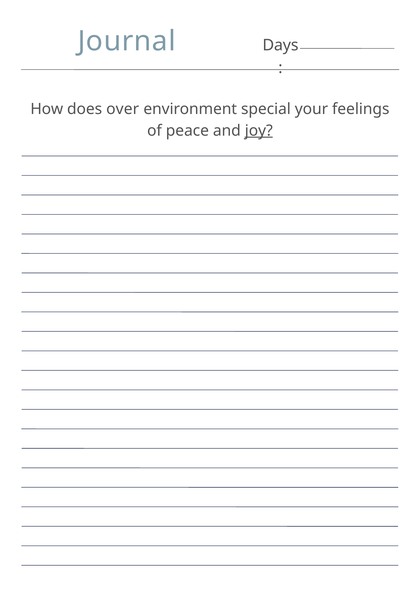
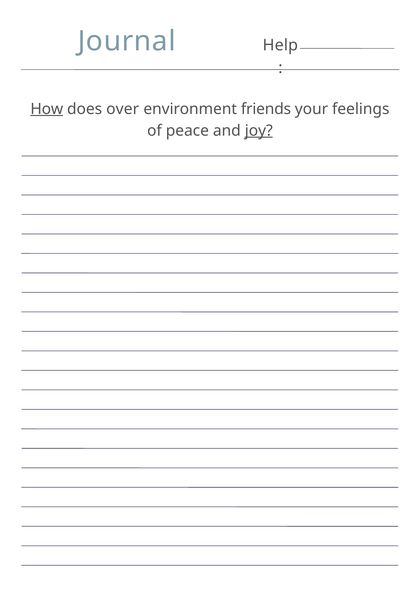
Days: Days -> Help
How underline: none -> present
special: special -> friends
